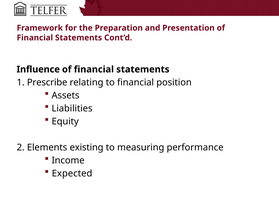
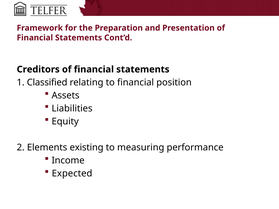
Influence: Influence -> Creditors
Prescribe: Prescribe -> Classified
